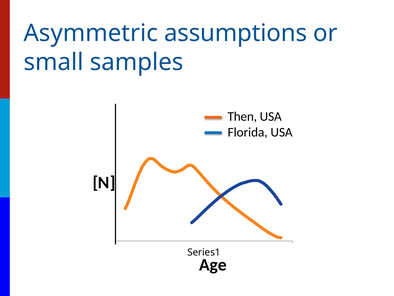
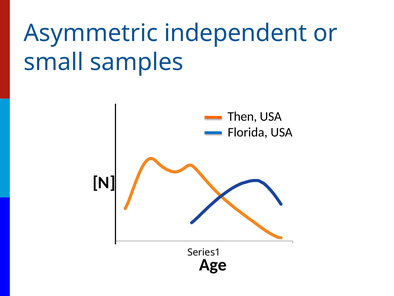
assumptions: assumptions -> independent
